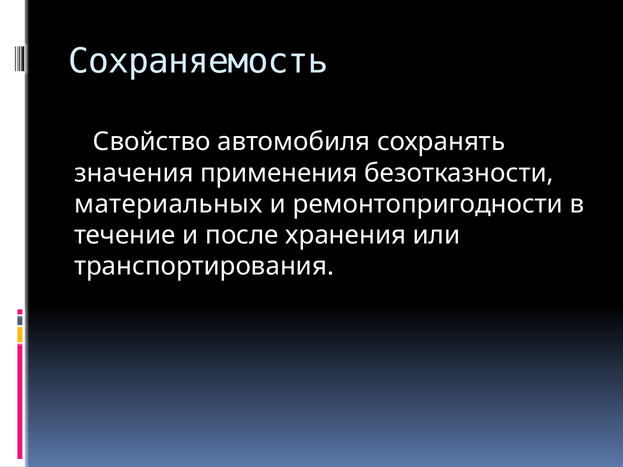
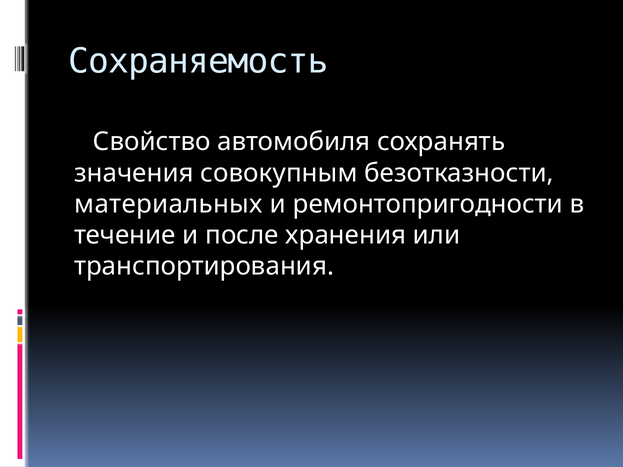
применения: применения -> совокупным
